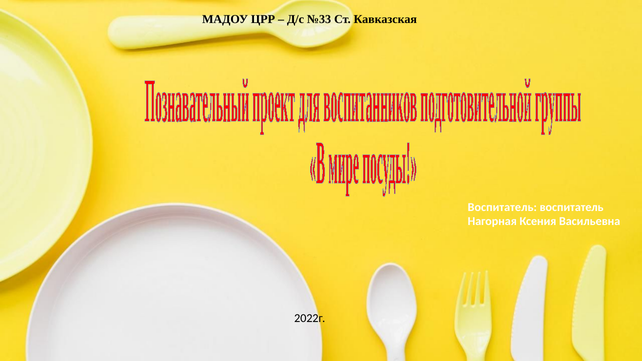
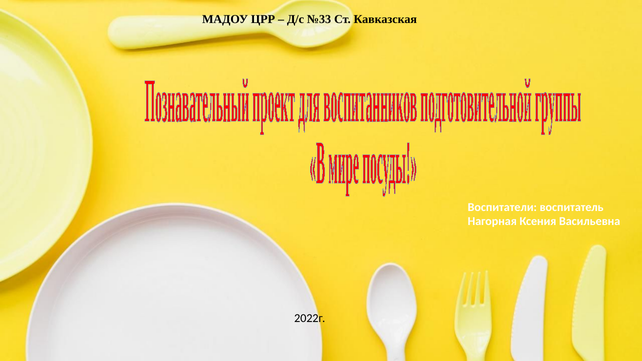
Воспитатель at (502, 207): Воспитатель -> Воспитатели
